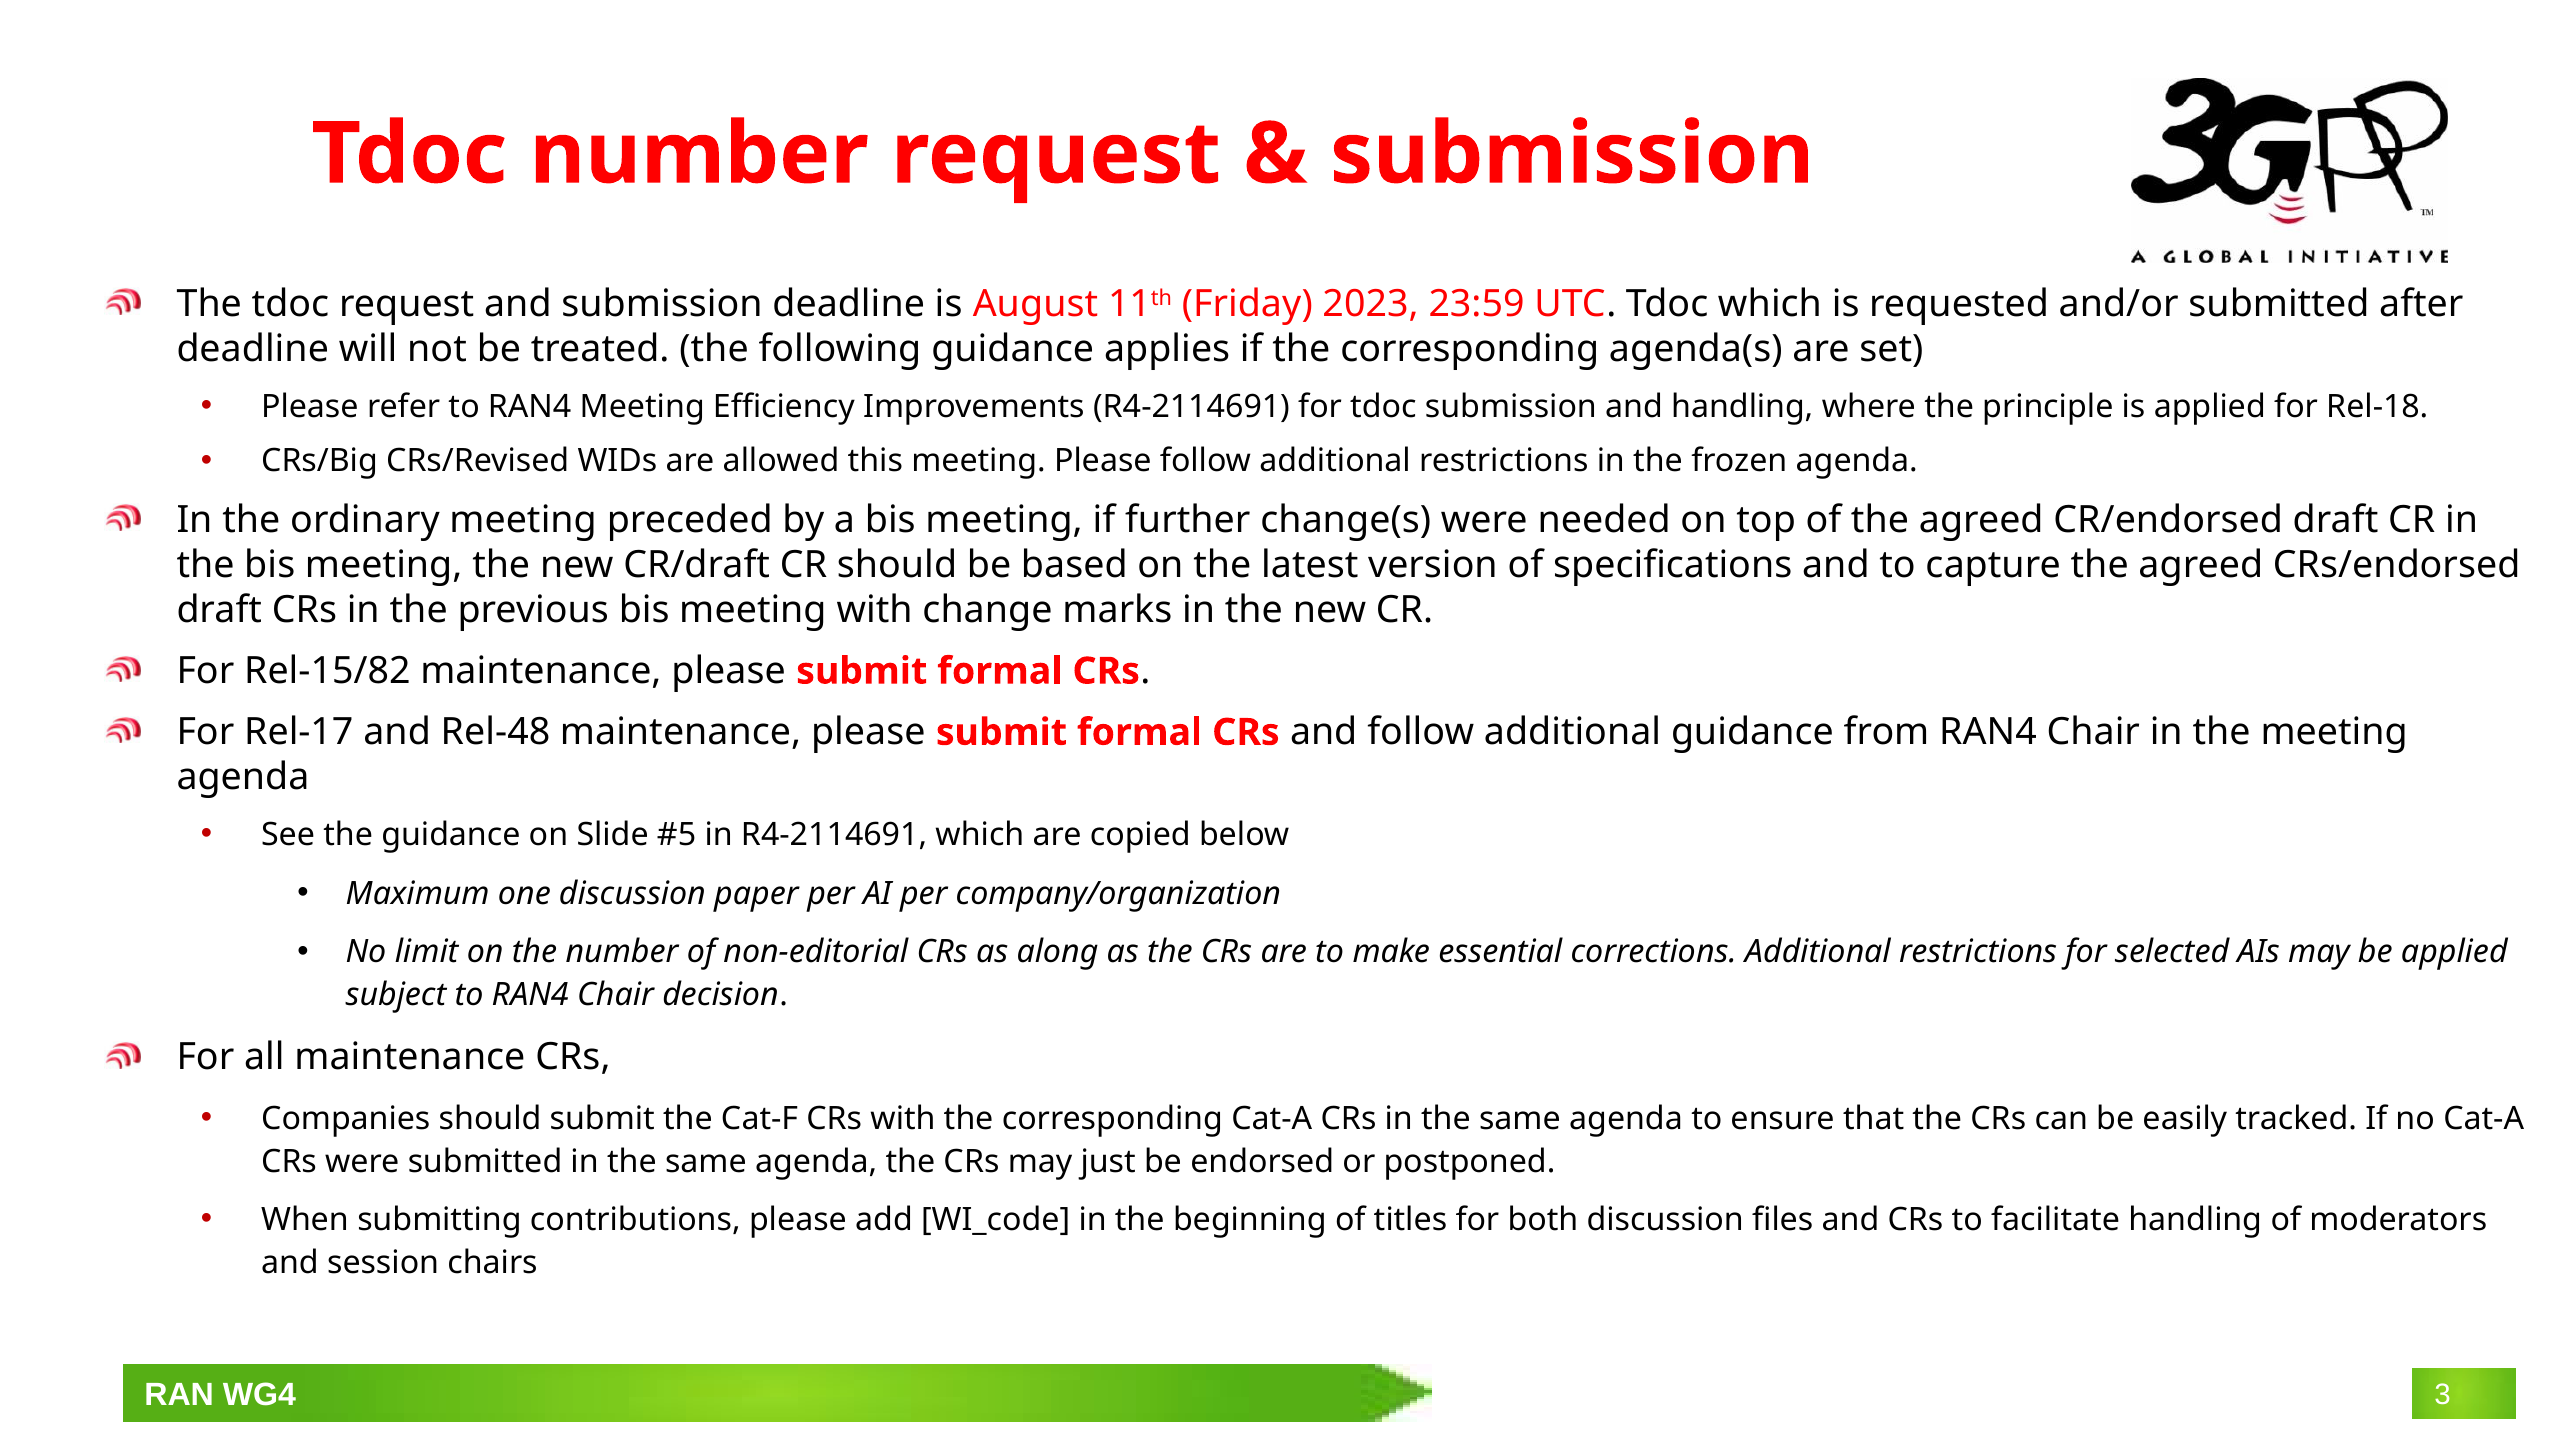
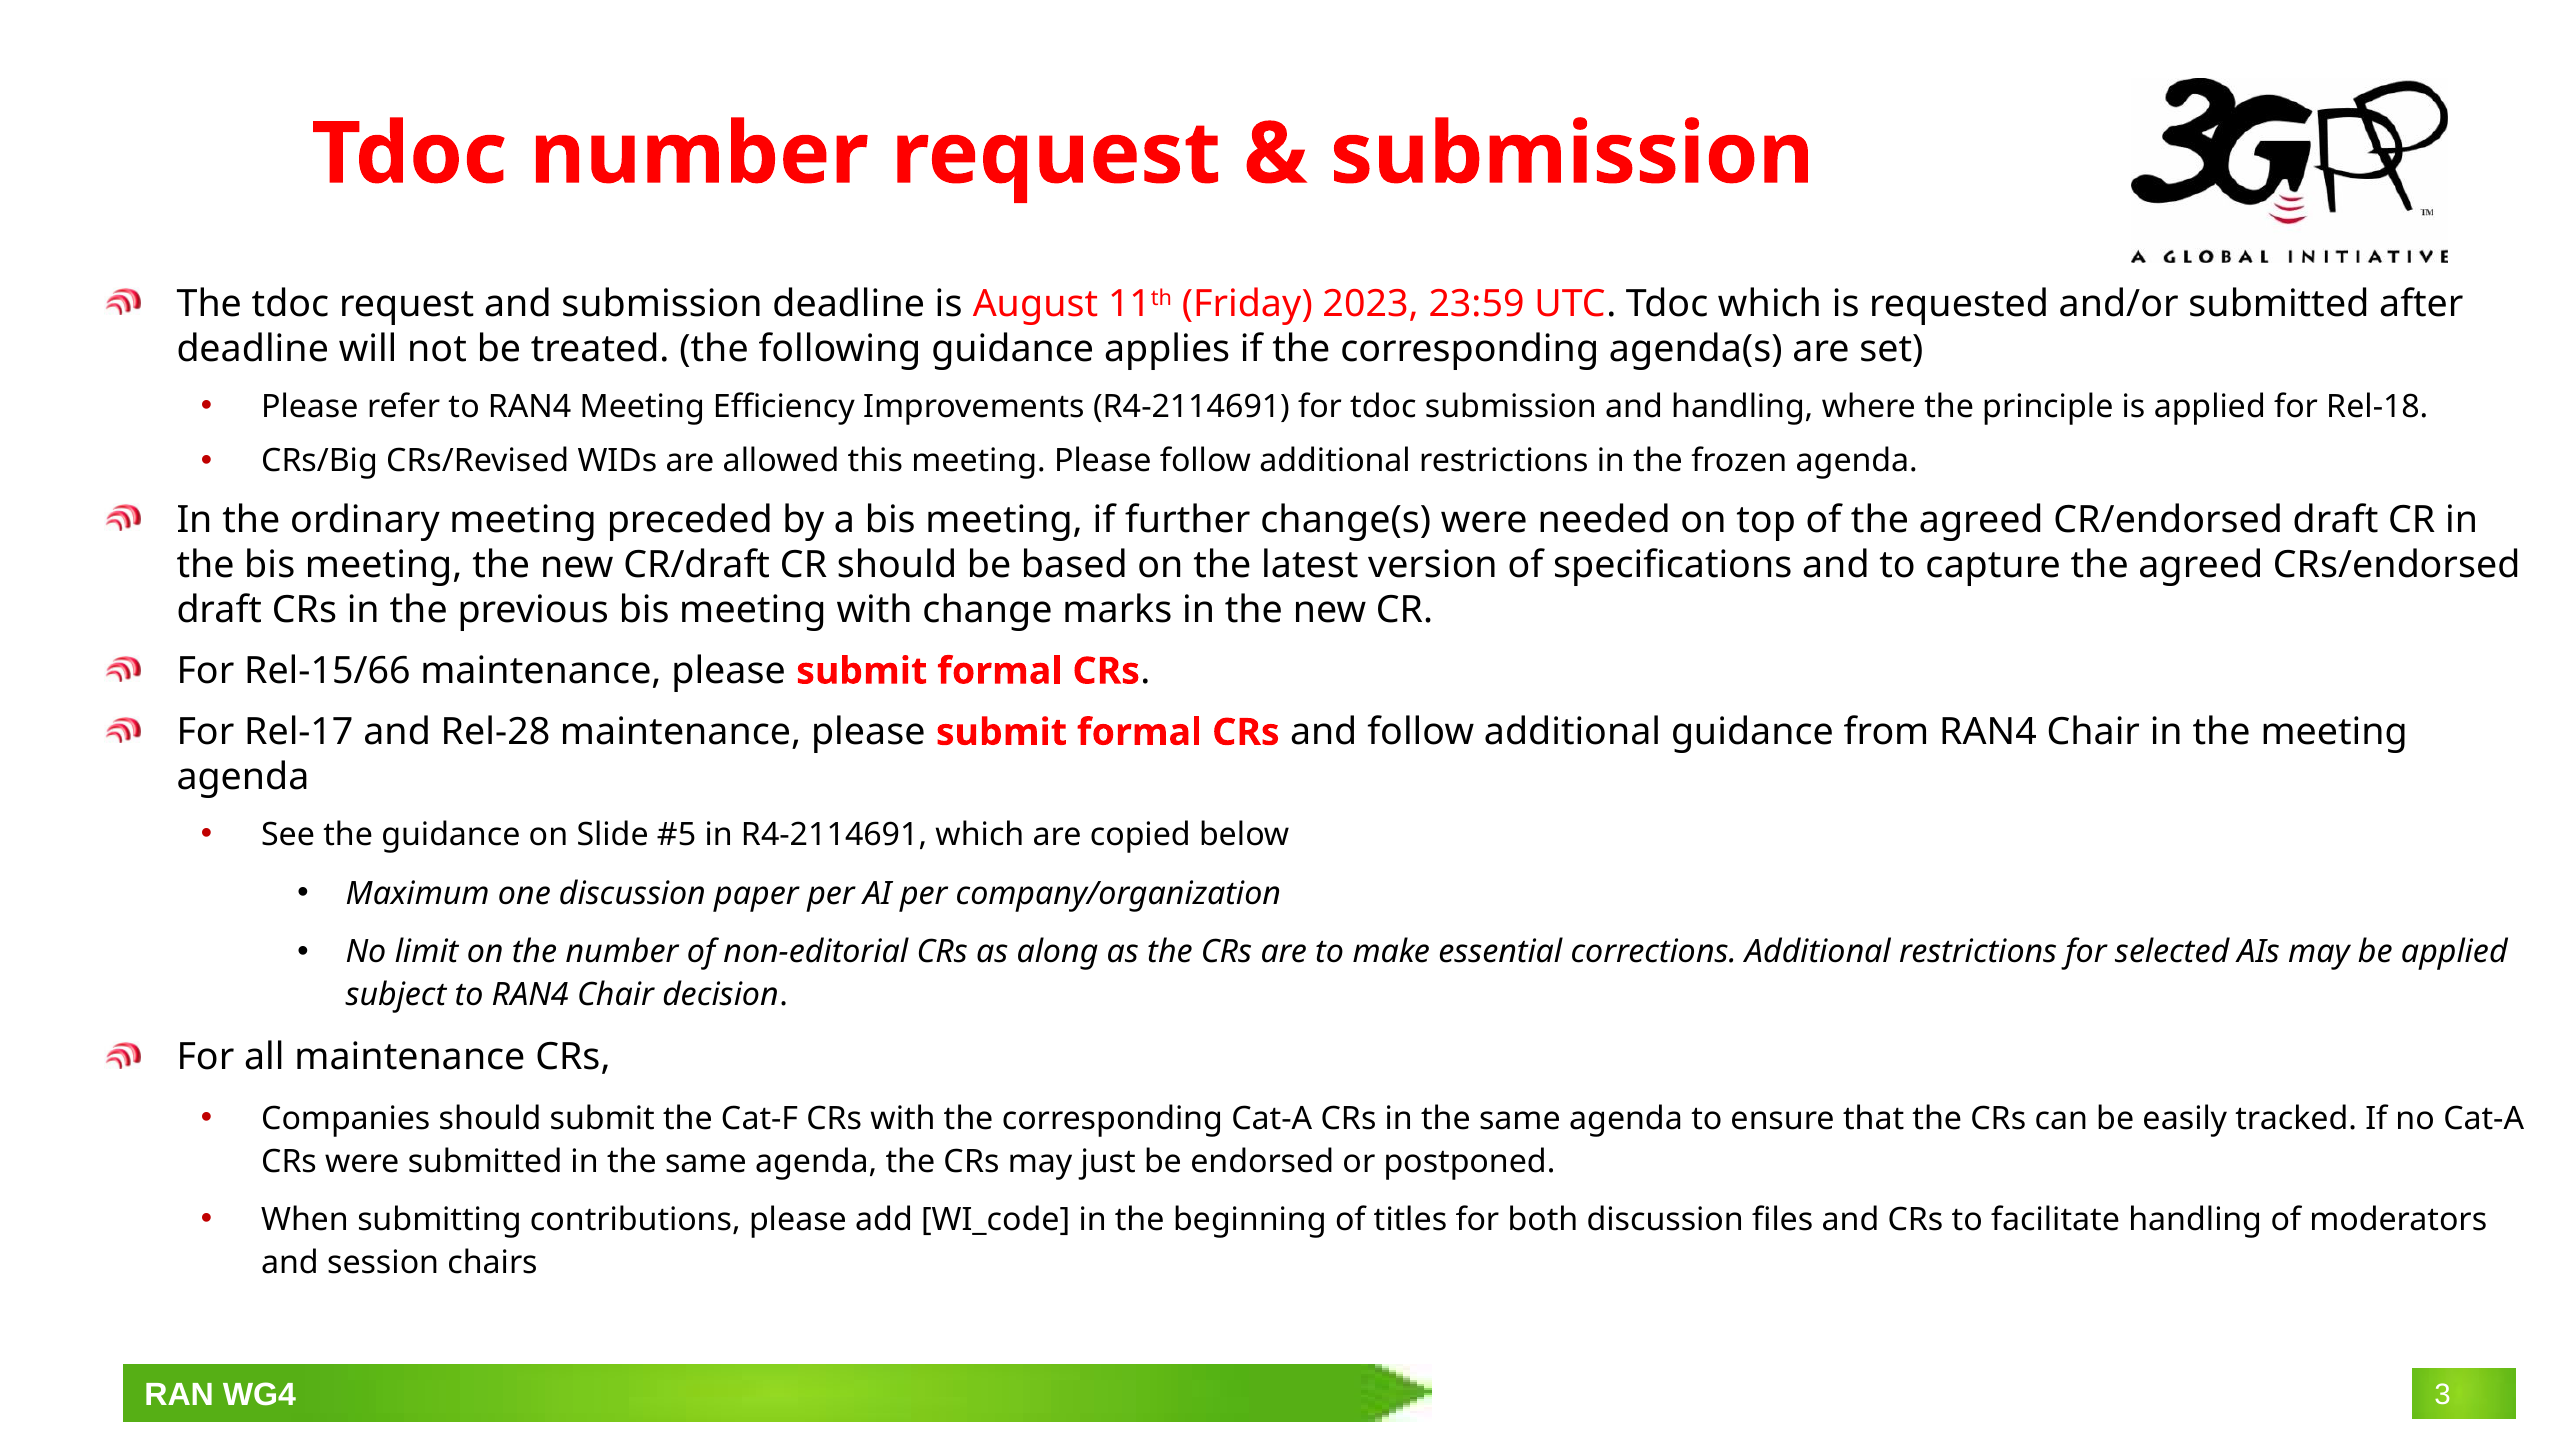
Rel-15/82: Rel-15/82 -> Rel-15/66
Rel-48: Rel-48 -> Rel-28
